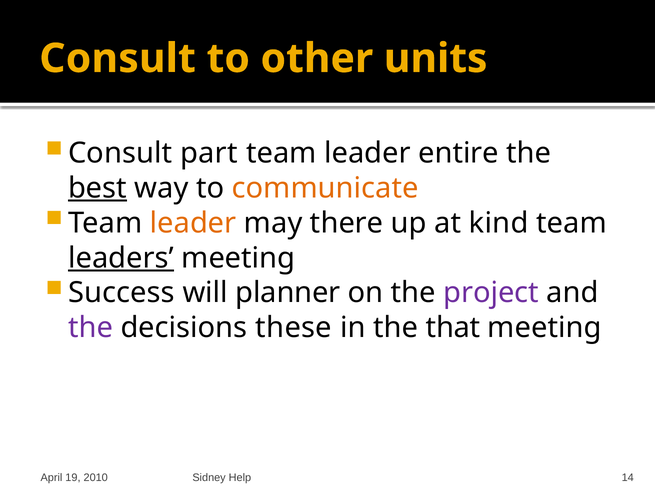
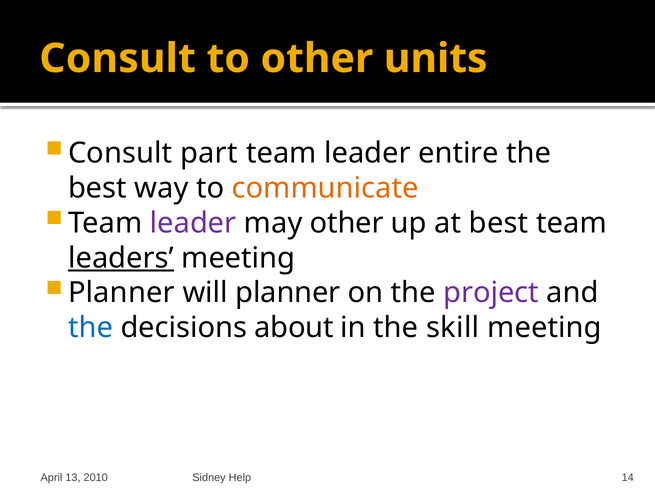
best at (97, 188) underline: present -> none
leader at (193, 223) colour: orange -> purple
may there: there -> other
at kind: kind -> best
Success at (121, 293): Success -> Planner
the at (91, 328) colour: purple -> blue
these: these -> about
that: that -> skill
19: 19 -> 13
